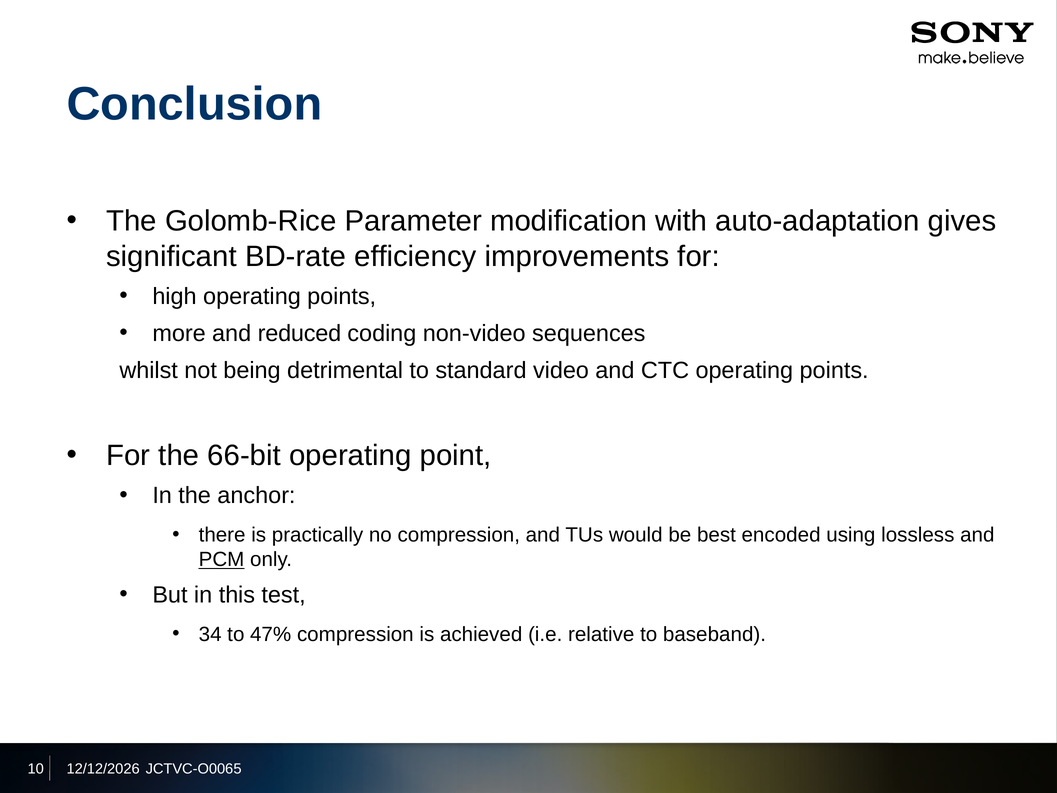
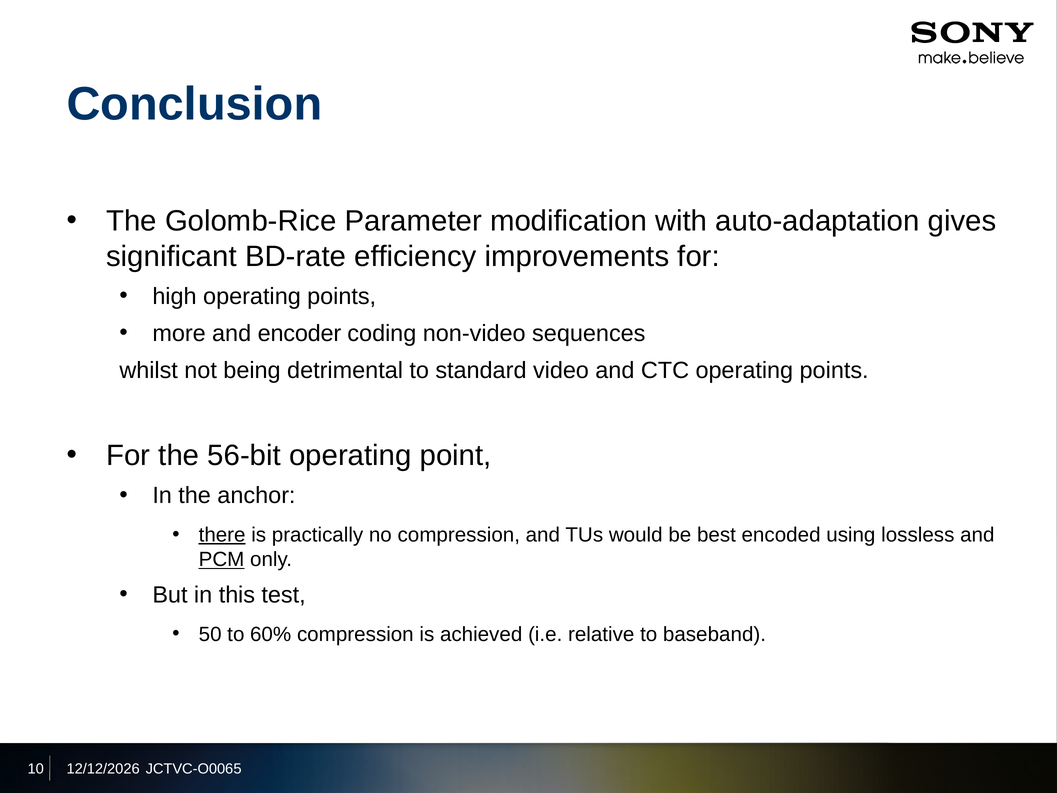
reduced: reduced -> encoder
66-bit: 66-bit -> 56-bit
there underline: none -> present
34: 34 -> 50
47%: 47% -> 60%
